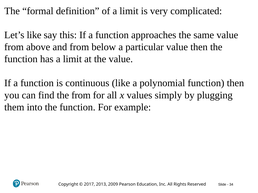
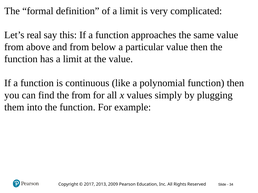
Let’s like: like -> real
